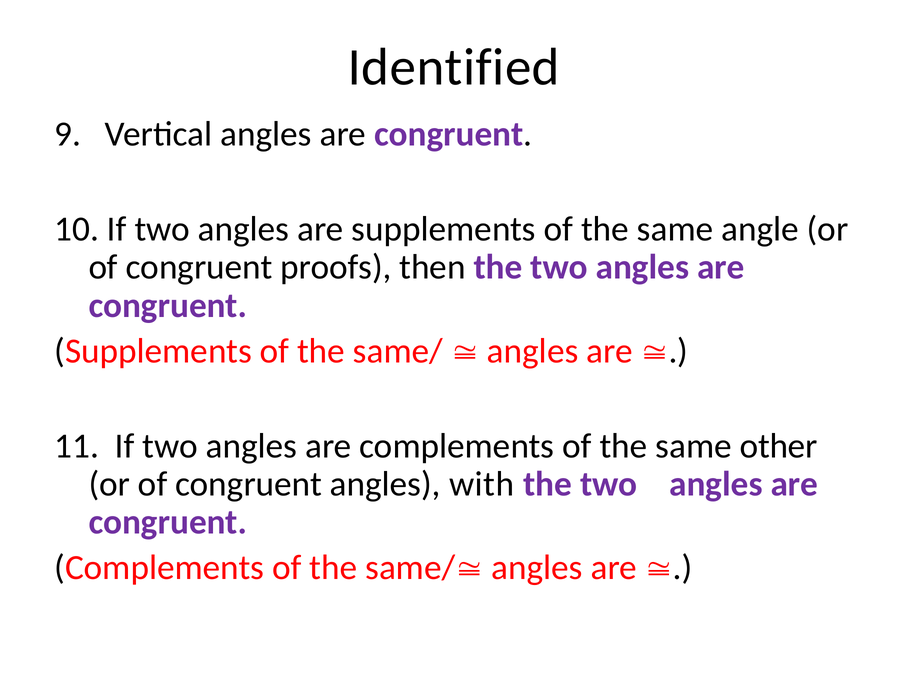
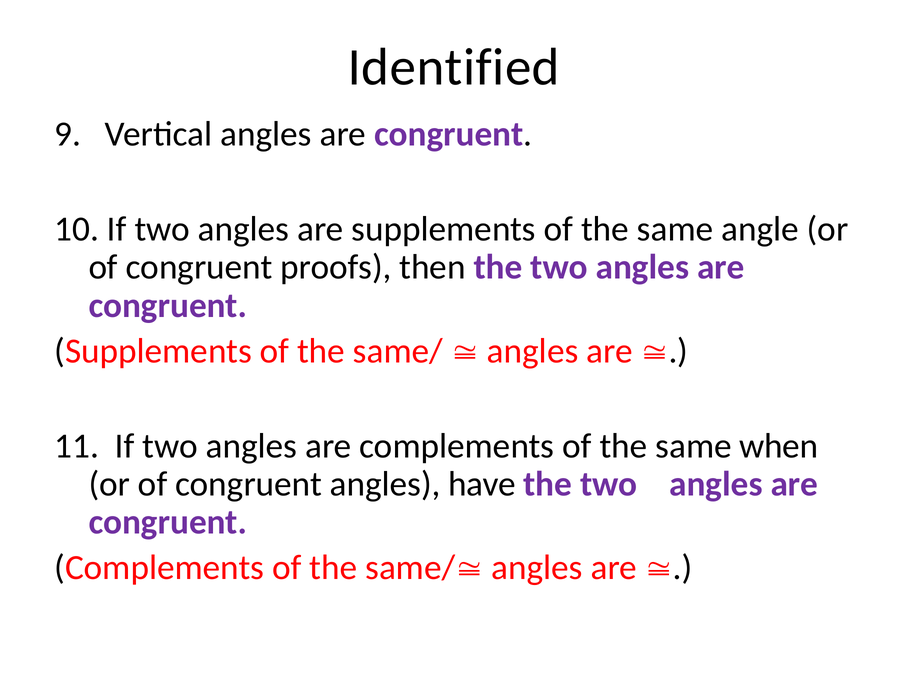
other: other -> when
with: with -> have
